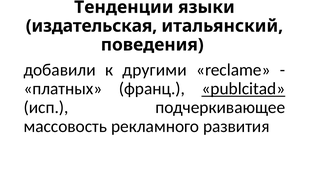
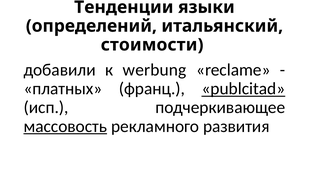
издательская: издательская -> определений
поведения: поведения -> стоимости
другими: другими -> werbung
массовость underline: none -> present
